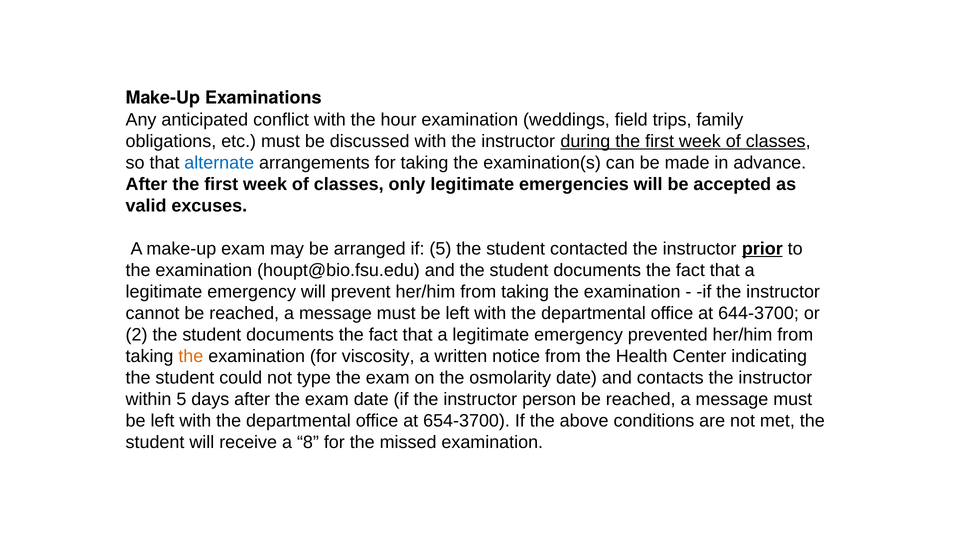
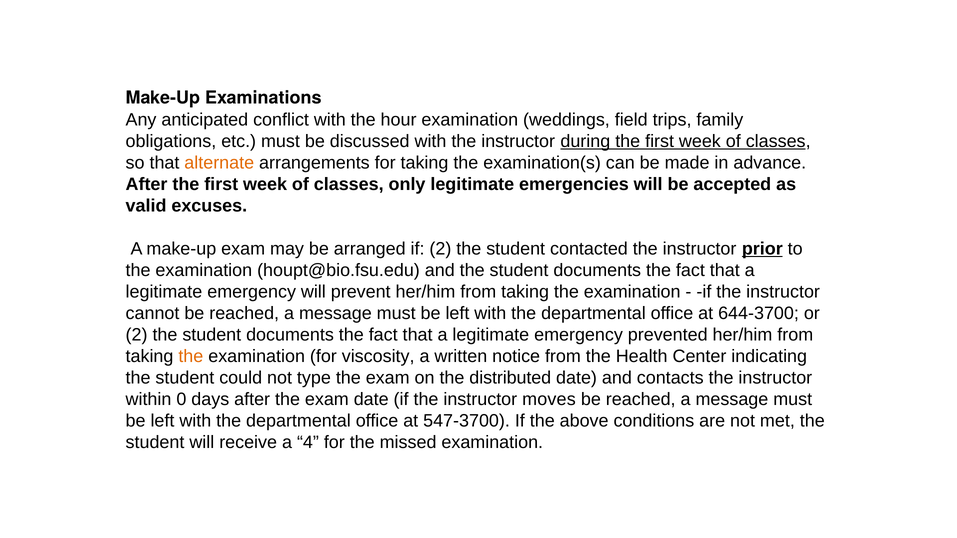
alternate colour: blue -> orange
if 5: 5 -> 2
osmolarity: osmolarity -> distributed
within 5: 5 -> 0
person: person -> moves
654-3700: 654-3700 -> 547-3700
8: 8 -> 4
